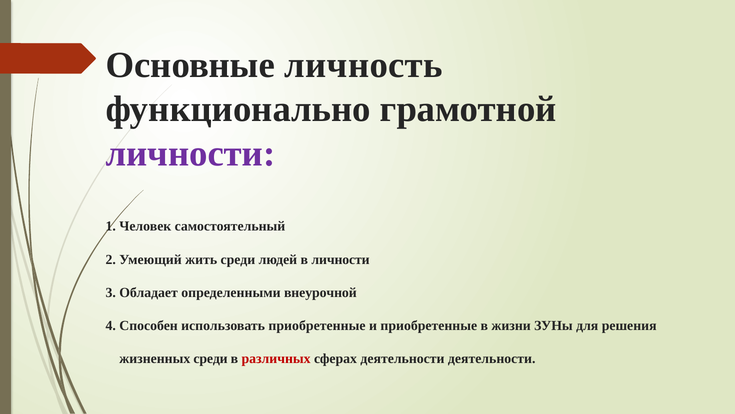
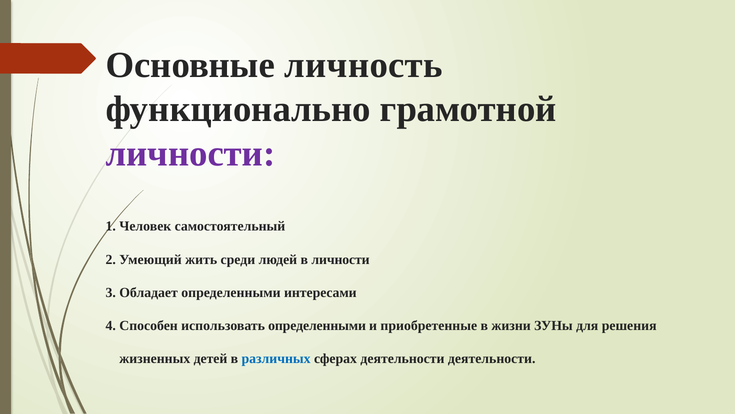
внеурочной: внеурочной -> интересами
использовать приобретенные: приобретенные -> определенными
жизненных среди: среди -> детей
различных colour: red -> blue
